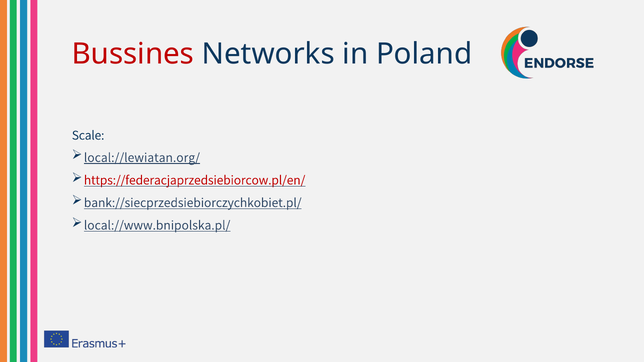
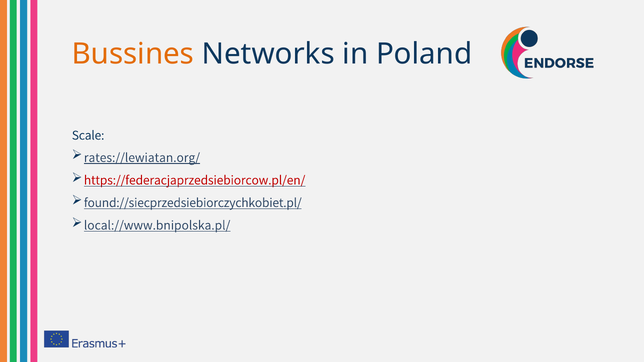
Bussines colour: red -> orange
local://lewiatan.org/: local://lewiatan.org/ -> rates://lewiatan.org/
bank://siecprzedsiebiorczychkobiet.pl/: bank://siecprzedsiebiorczychkobiet.pl/ -> found://siecprzedsiebiorczychkobiet.pl/
